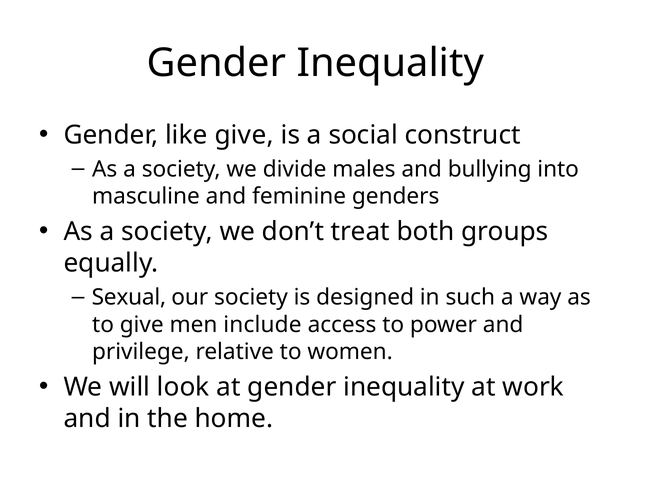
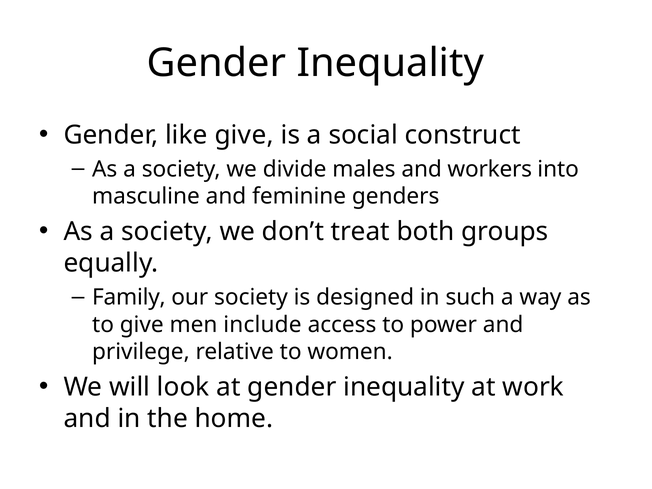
bullying: bullying -> workers
Sexual: Sexual -> Family
